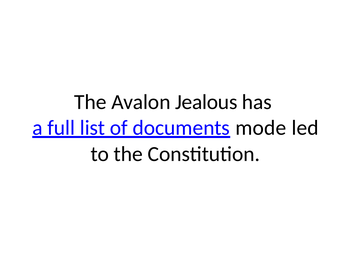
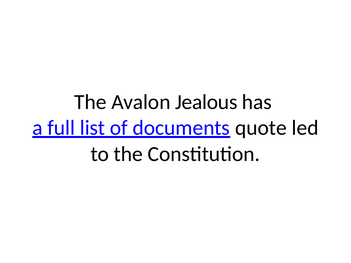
mode: mode -> quote
